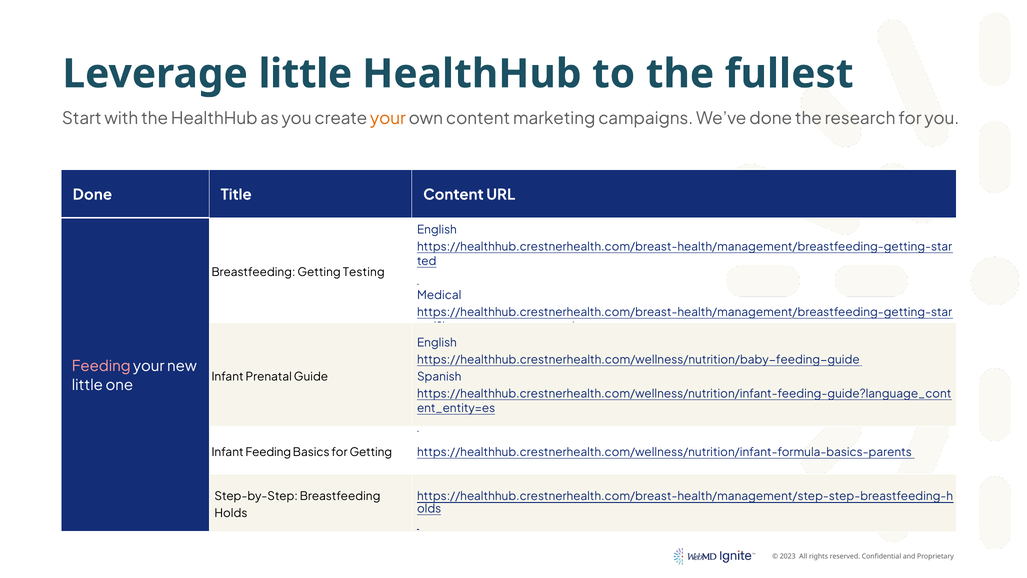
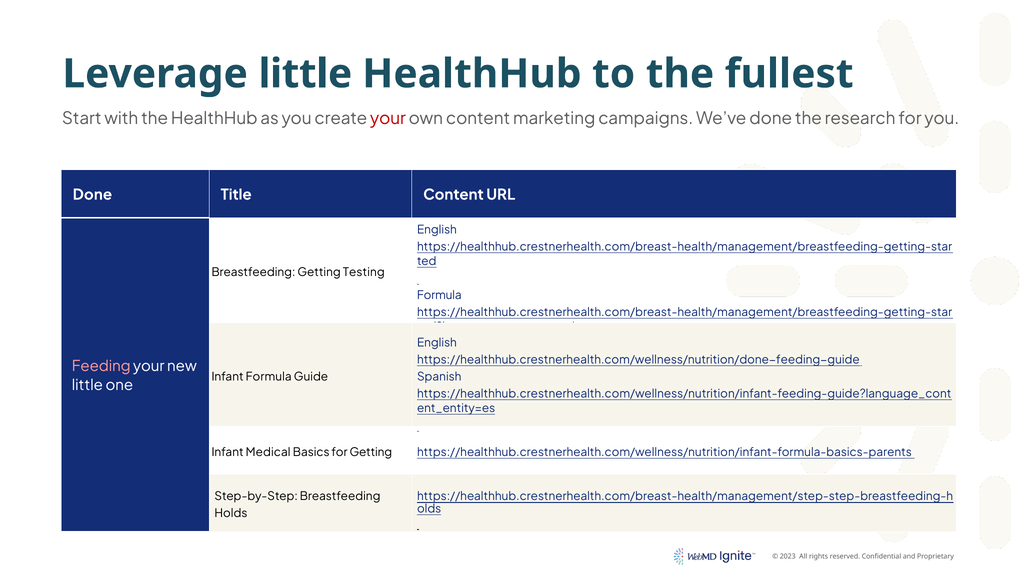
your at (388, 119) colour: orange -> red
Medical at (439, 295): Medical -> Formula
https://healthhub.crestnerhealth.com/wellness/nutrition/baby-feeding-guide: https://healthhub.crestnerhealth.com/wellness/nutrition/baby-feeding-guide -> https://healthhub.crestnerhealth.com/wellness/nutrition/done-feeding-guide
Infant Prenatal: Prenatal -> Formula
Infant Feeding: Feeding -> Medical
